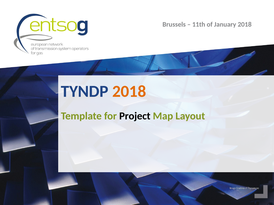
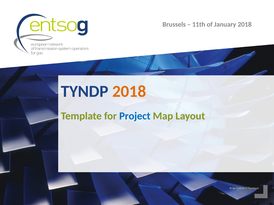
Project colour: black -> blue
